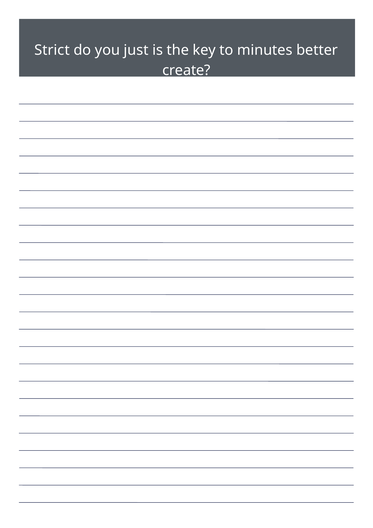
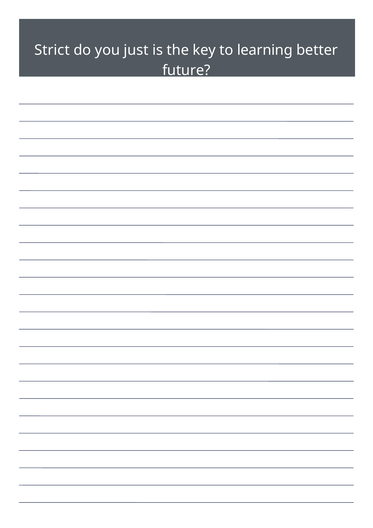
minutes: minutes -> learning
create: create -> future
